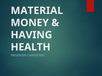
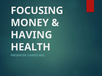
MATERIAL: MATERIAL -> FOCUSING
